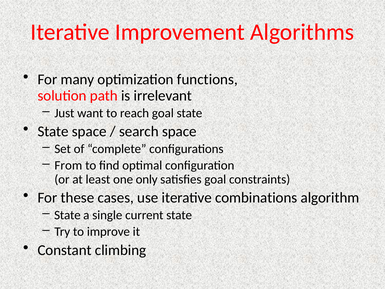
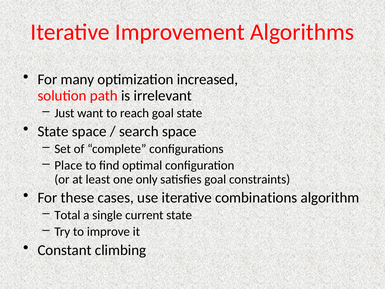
functions: functions -> increased
From: From -> Place
State at (67, 215): State -> Total
